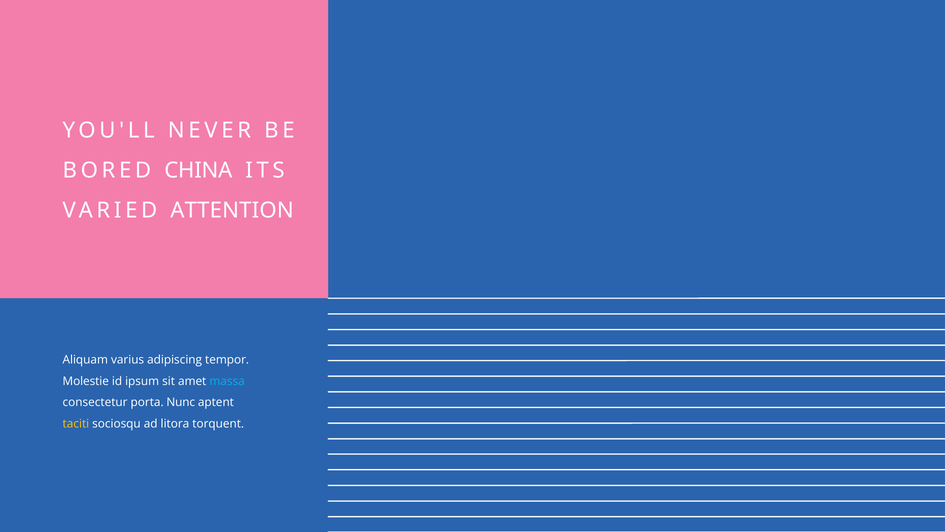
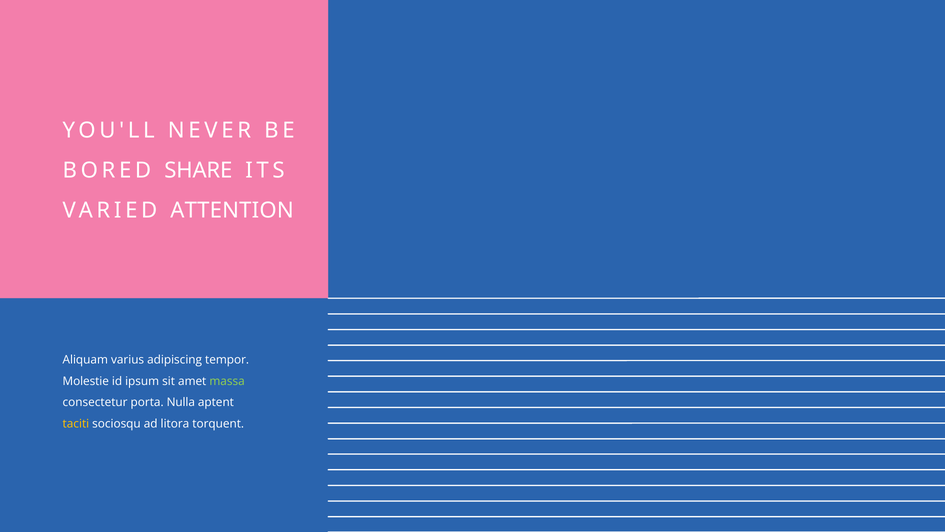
CHINA: CHINA -> SHARE
massa colour: light blue -> light green
Nunc: Nunc -> Nulla
